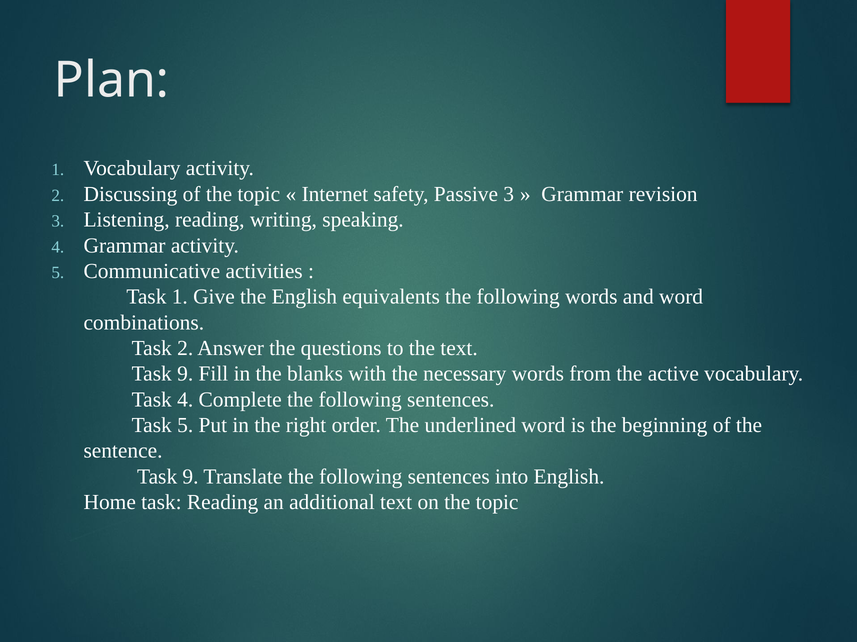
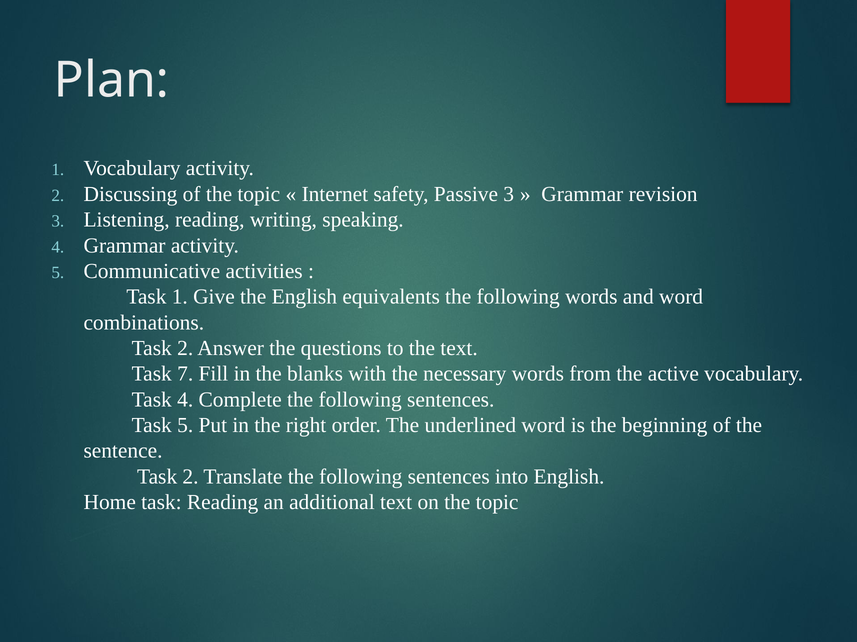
9 at (185, 374): 9 -> 7
9 at (191, 477): 9 -> 2
